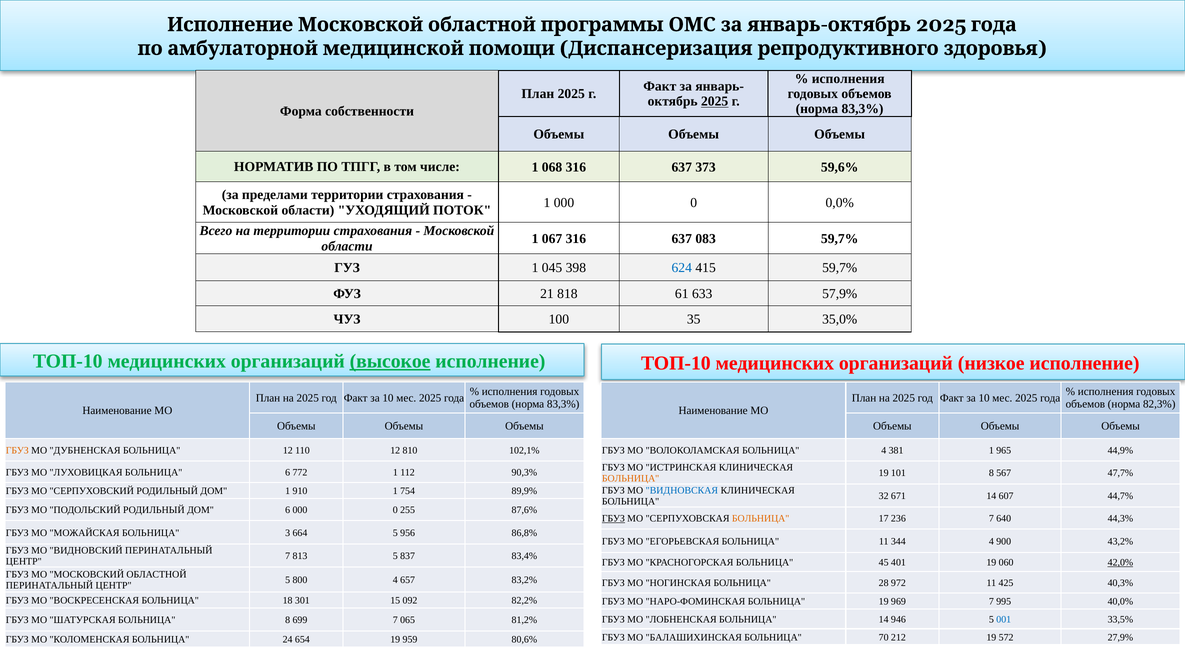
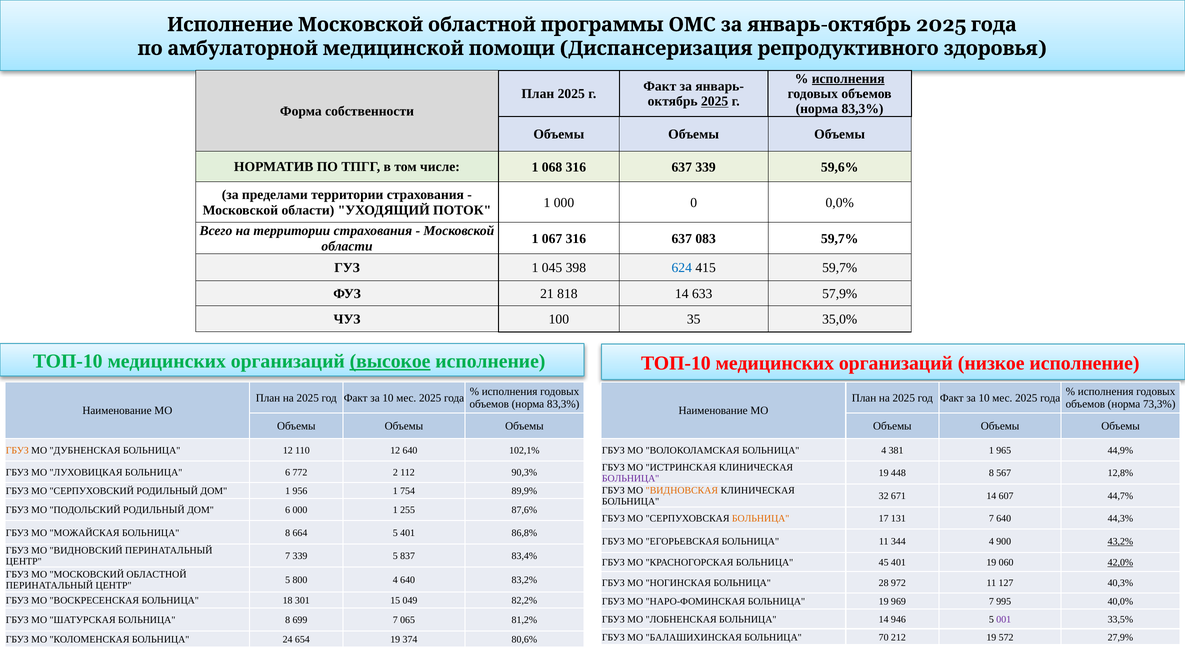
исполнения at (848, 79) underline: none -> present
637 373: 373 -> 339
818 61: 61 -> 14
82,3%: 82,3% -> 73,3%
12 810: 810 -> 640
772 1: 1 -> 2
101: 101 -> 448
47,7%: 47,7% -> 12,8%
БОЛЬНИЦА at (631, 478) colour: orange -> purple
ВИДНОВСКАЯ colour: blue -> orange
910: 910 -> 956
6 000 0: 0 -> 1
ГБУЗ at (613, 518) underline: present -> none
236: 236 -> 131
МОЖАЙСКАЯ БОЛЬНИЦА 3: 3 -> 8
5 956: 956 -> 401
43,2% underline: none -> present
7 813: 813 -> 339
4 657: 657 -> 640
425: 425 -> 127
092: 092 -> 049
001 colour: blue -> purple
959: 959 -> 374
